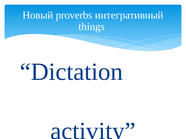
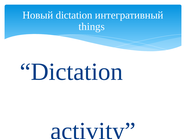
Новый proverbs: proverbs -> dictation
